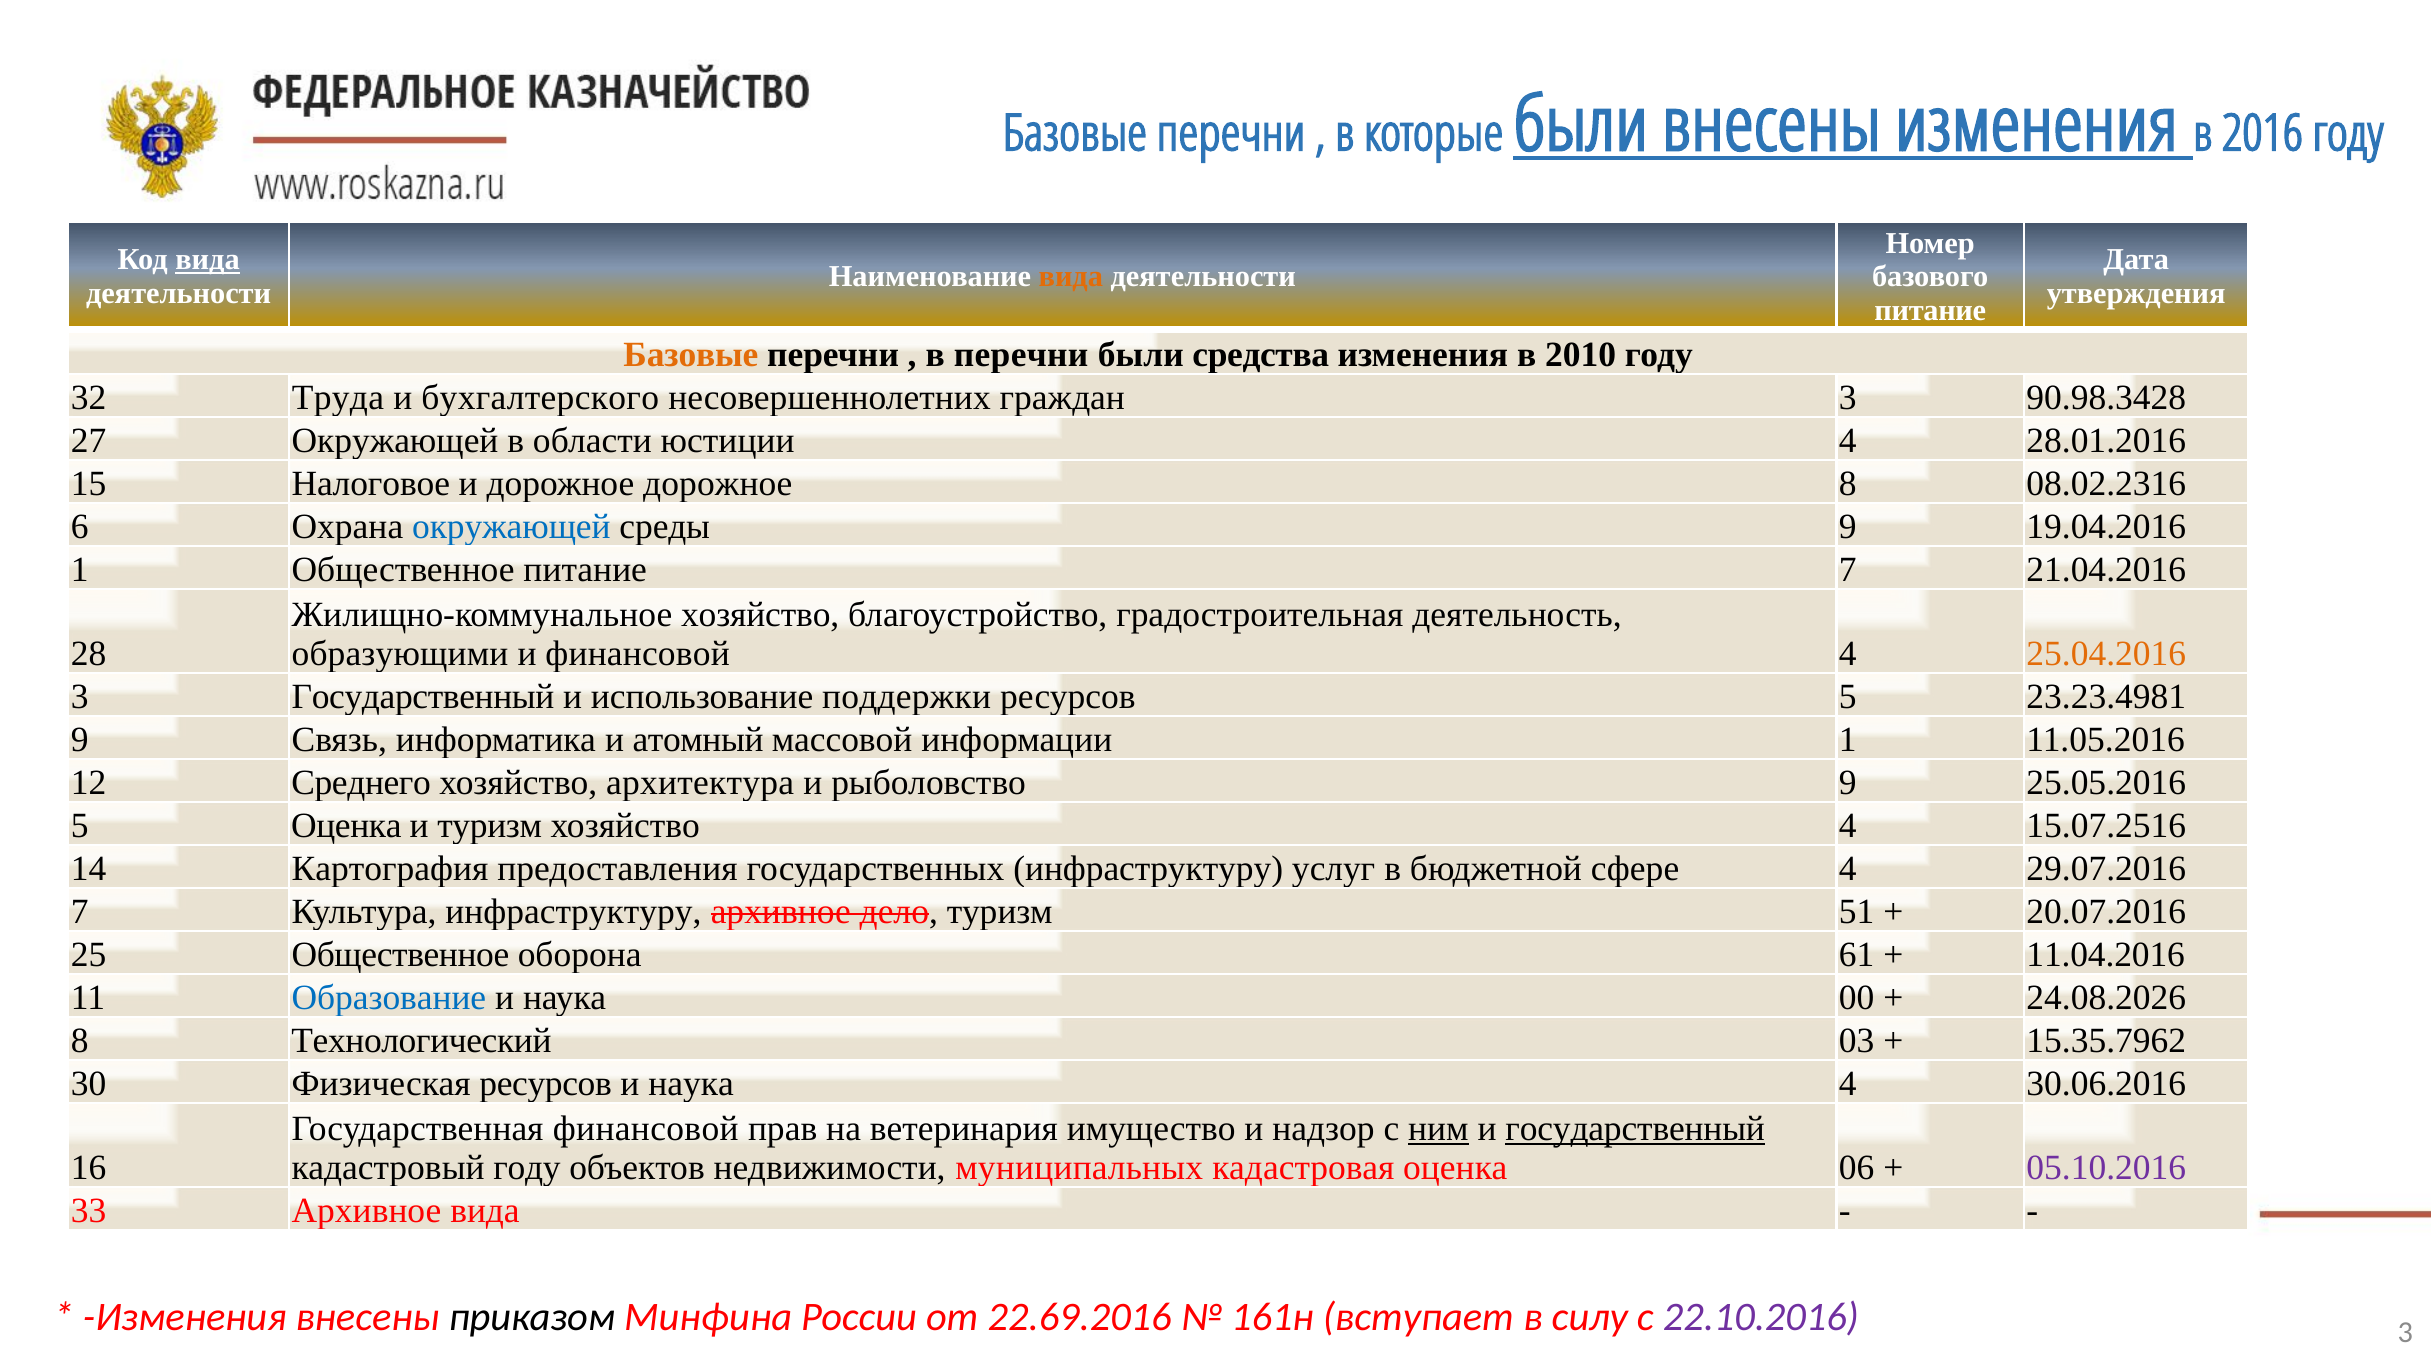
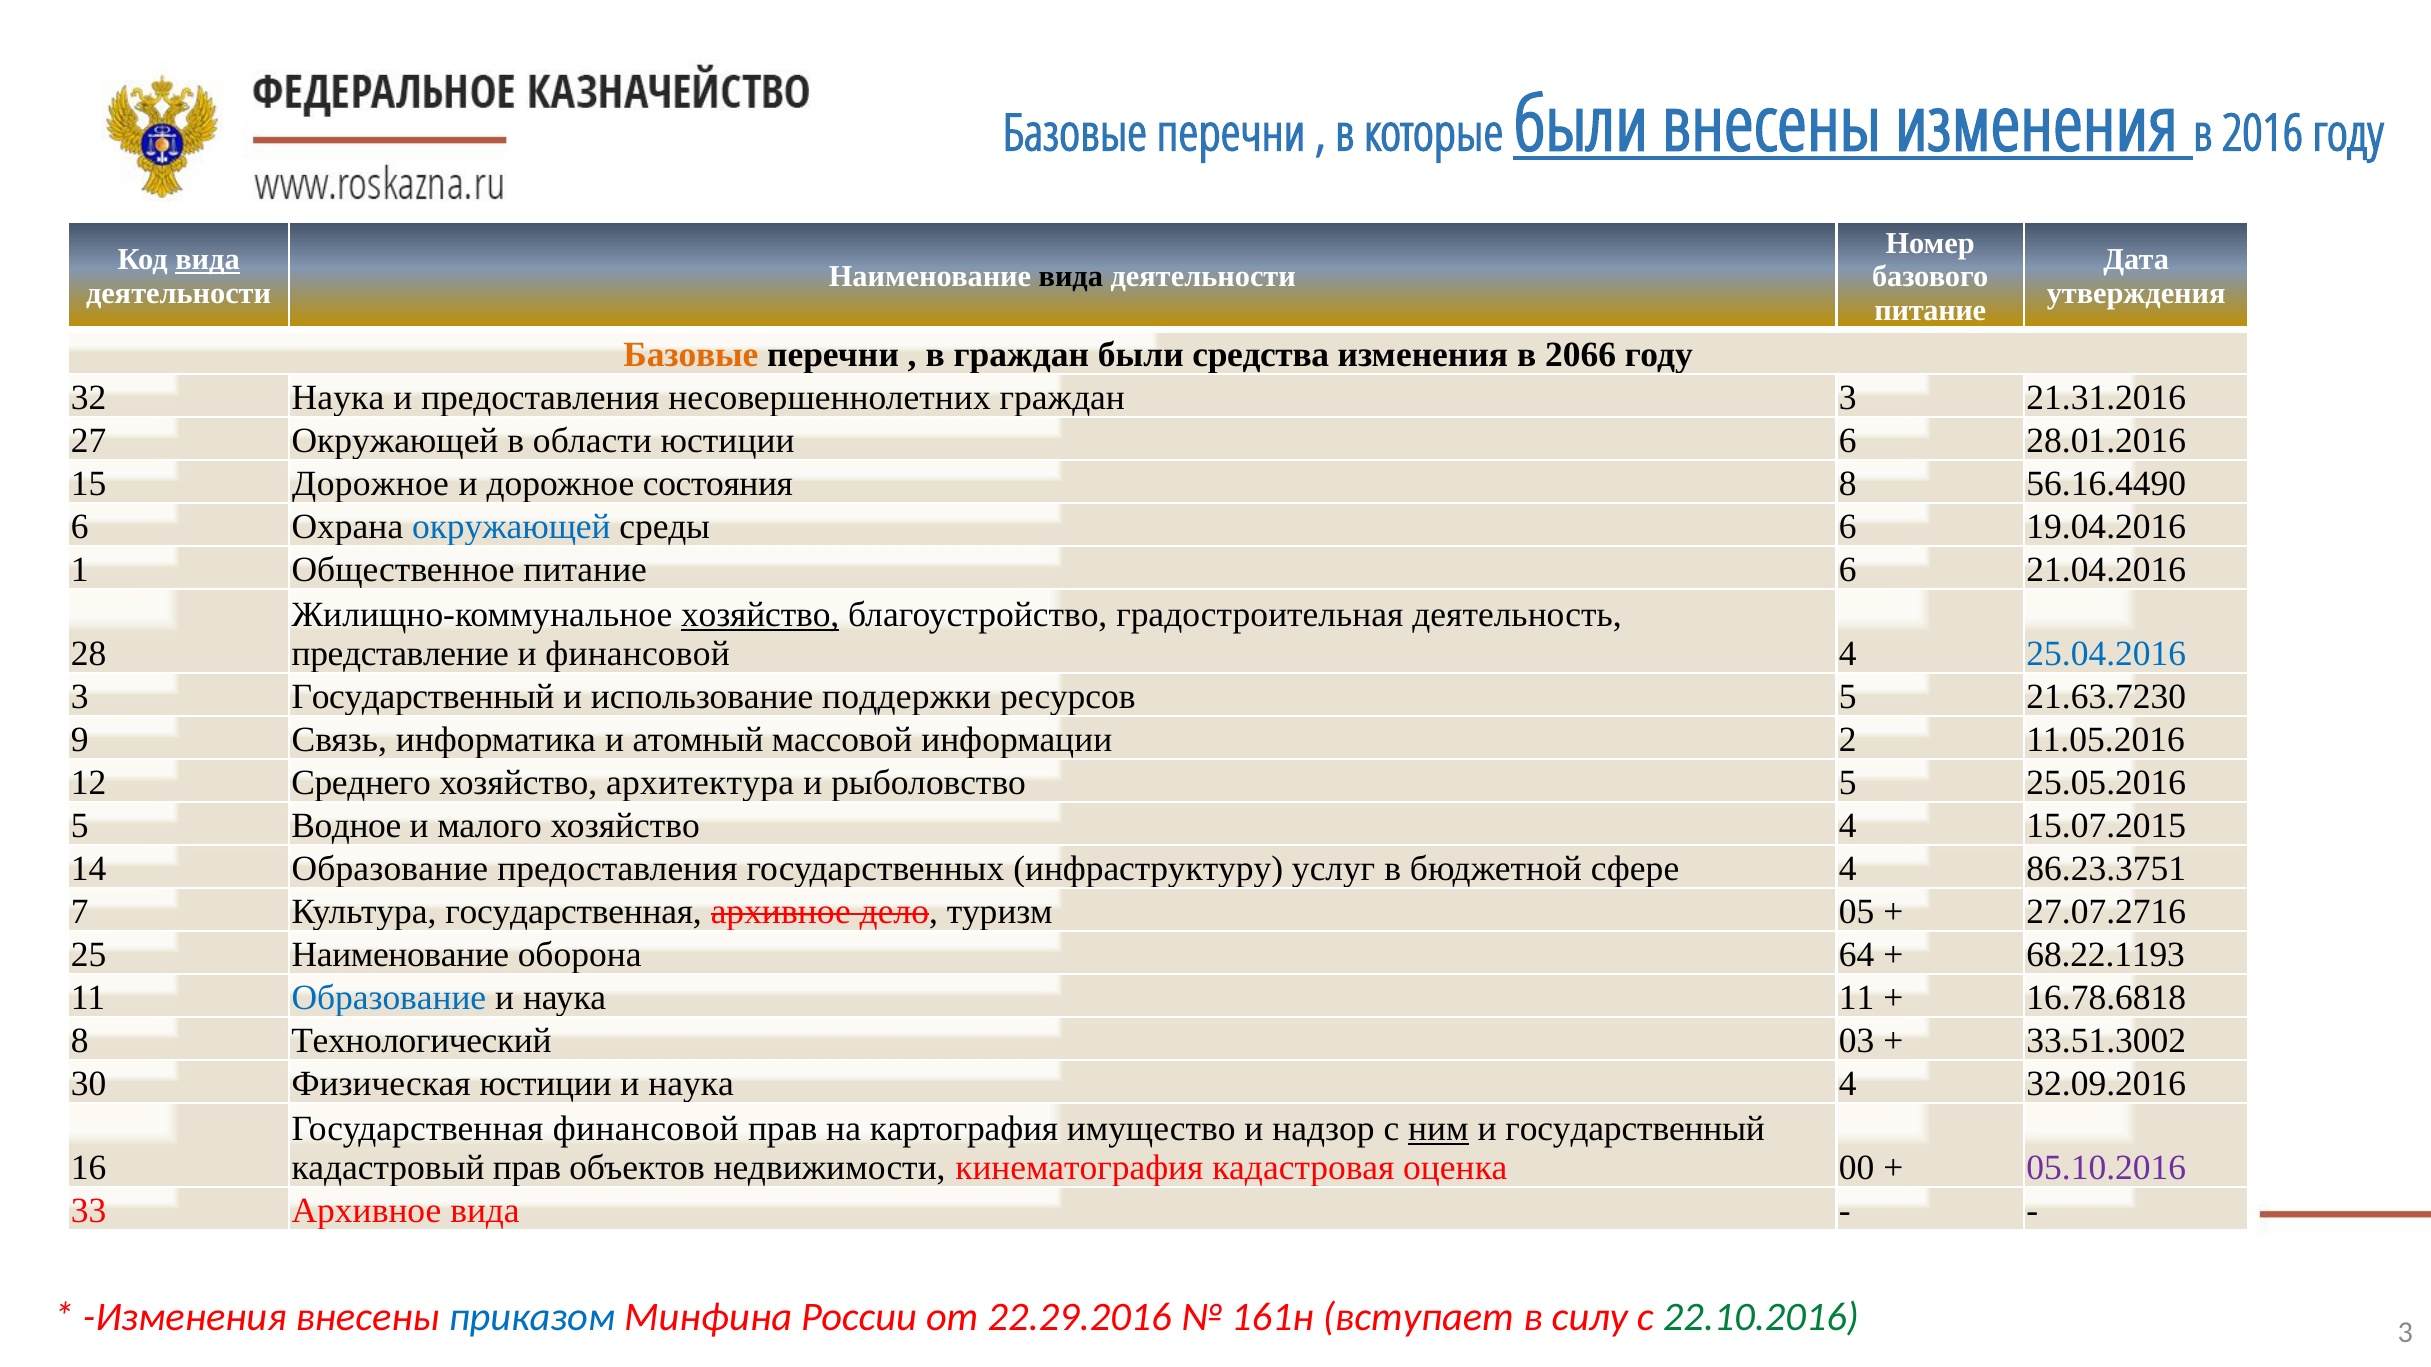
вида at (1071, 277) colour: orange -> black
в перечни: перечни -> граждан
2010: 2010 -> 2066
32 Труда: Труда -> Наука
и бухгалтерского: бухгалтерского -> предоставления
90.98.3428: 90.98.3428 -> 21.31.2016
юстиции 4: 4 -> 6
15 Налоговое: Налоговое -> Дорожное
дорожное дорожное: дорожное -> состояния
08.02.2316: 08.02.2316 -> 56.16.4490
среды 9: 9 -> 6
питание 7: 7 -> 6
хозяйство at (760, 615) underline: none -> present
образующими: образующими -> представление
25.04.2016 colour: orange -> blue
23.23.4981: 23.23.4981 -> 21.63.7230
информации 1: 1 -> 2
рыболовство 9: 9 -> 5
5 Оценка: Оценка -> Водное
и туризм: туризм -> малого
15.07.2516: 15.07.2516 -> 15.07.2015
14 Картография: Картография -> Образование
29.07.2016: 29.07.2016 -> 86.23.3751
Культура инфраструктуру: инфраструктуру -> государственная
51: 51 -> 05
20.07.2016: 20.07.2016 -> 27.07.2716
25 Общественное: Общественное -> Наименование
61: 61 -> 64
11.04.2016: 11.04.2016 -> 68.22.1193
наука 00: 00 -> 11
24.08.2026: 24.08.2026 -> 16.78.6818
15.35.7962: 15.35.7962 -> 33.51.3002
Физическая ресурсов: ресурсов -> юстиции
30.06.2016: 30.06.2016 -> 32.09.2016
ветеринария: ветеринария -> картография
государственный at (1635, 1129) underline: present -> none
кадастровый году: году -> прав
муниципальных: муниципальных -> кинематография
06: 06 -> 00
приказом colour: black -> blue
22.69.2016: 22.69.2016 -> 22.29.2016
22.10.2016 colour: purple -> green
